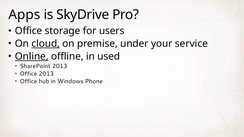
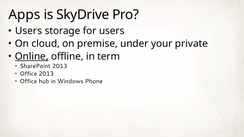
Office at (29, 31): Office -> Users
cloud underline: present -> none
service: service -> private
used: used -> term
